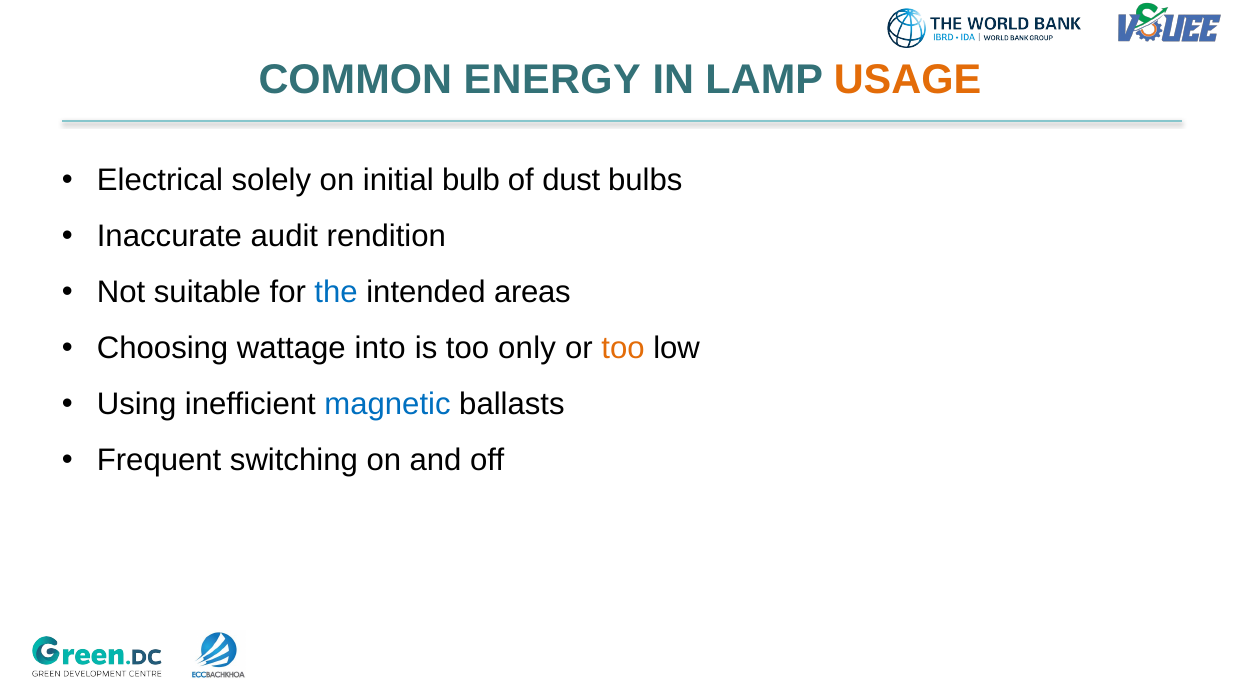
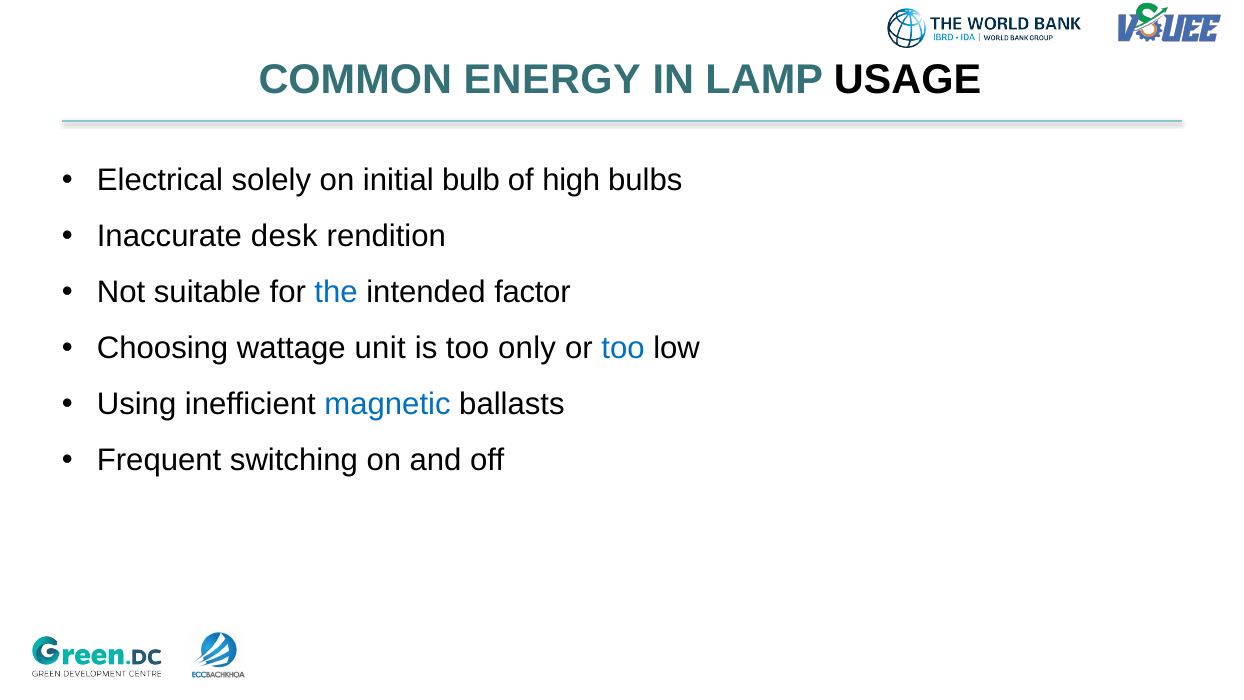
USAGE colour: orange -> black
dust: dust -> high
audit: audit -> desk
areas: areas -> factor
into: into -> unit
too at (623, 348) colour: orange -> blue
